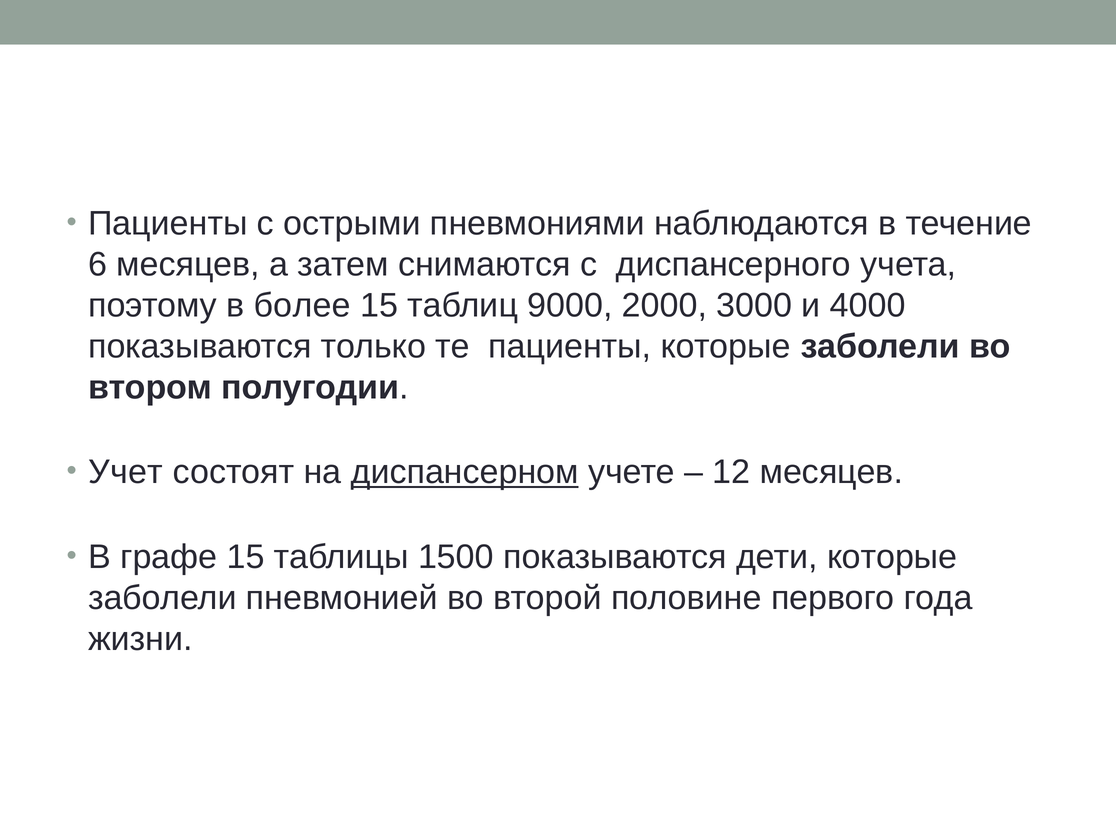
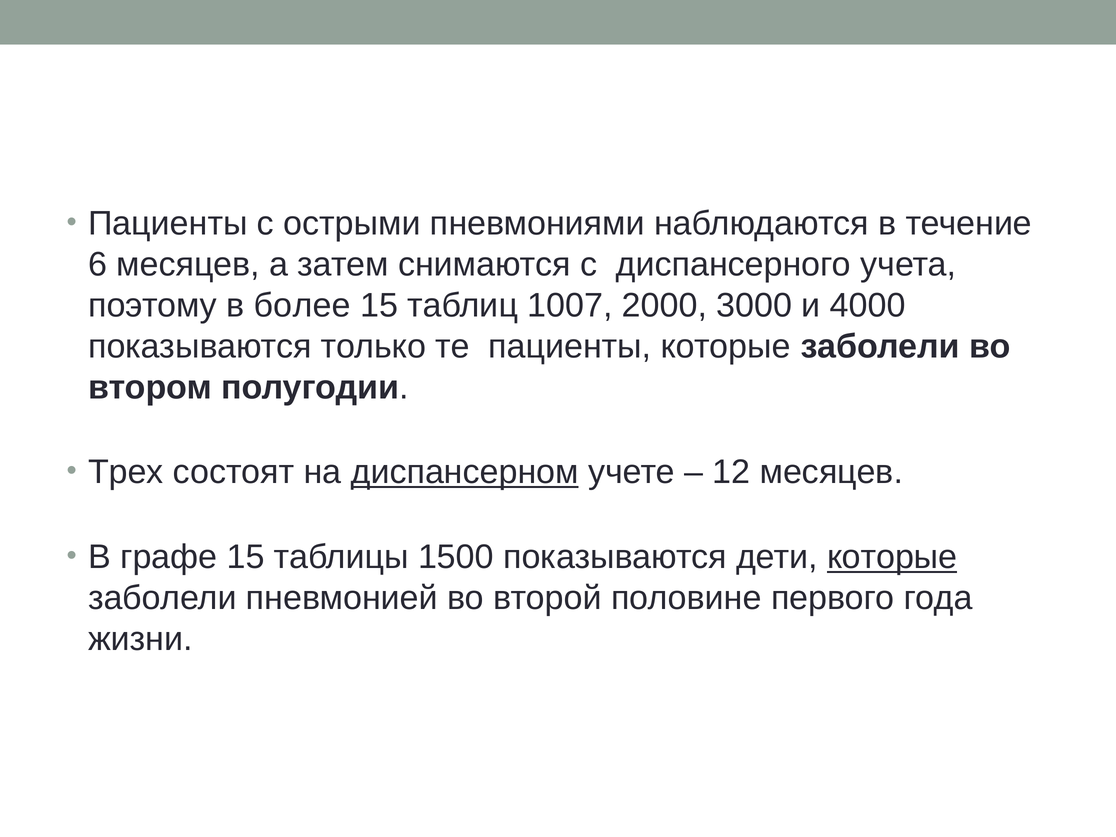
9000: 9000 -> 1007
Учет: Учет -> Трех
которые at (892, 557) underline: none -> present
